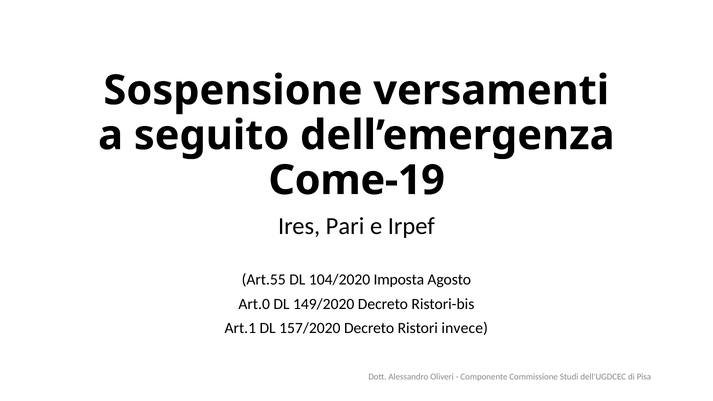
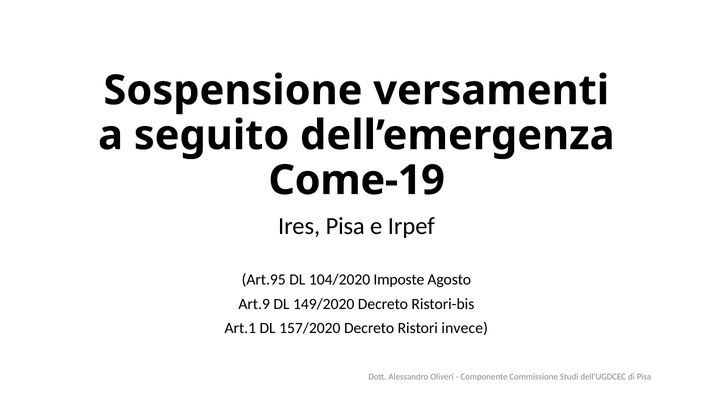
Ires Pari: Pari -> Pisa
Art.55: Art.55 -> Art.95
Imposta: Imposta -> Imposte
Art.0: Art.0 -> Art.9
